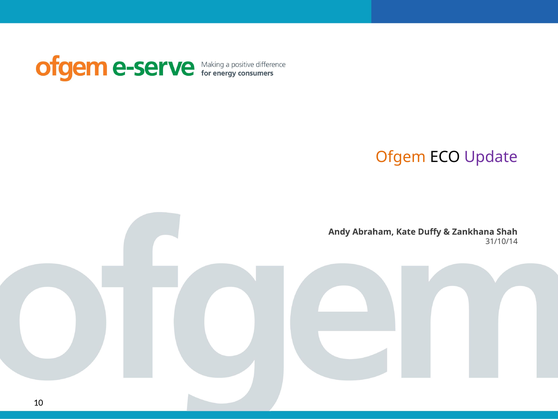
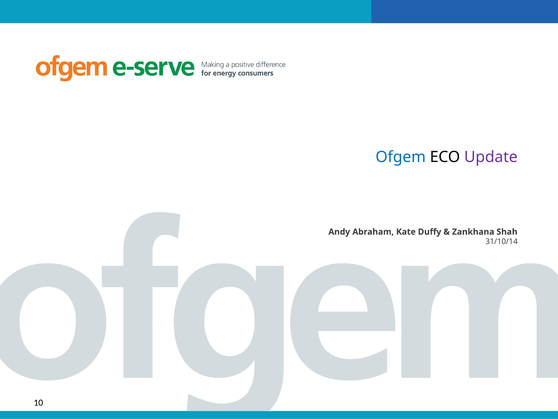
Ofgem colour: orange -> blue
